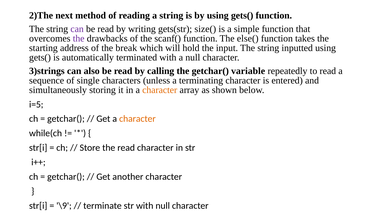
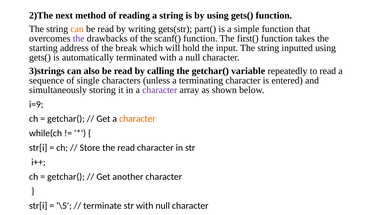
can at (77, 29) colour: purple -> orange
size(: size( -> part(
else(: else( -> first(
character at (160, 90) colour: orange -> purple
i=5: i=5 -> i=9
\9: \9 -> \5
